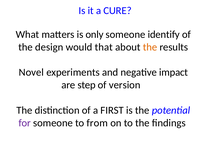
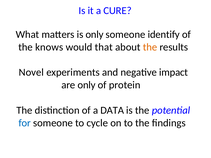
design: design -> knows
are step: step -> only
version: version -> protein
FIRST: FIRST -> DATA
for colour: purple -> blue
from: from -> cycle
